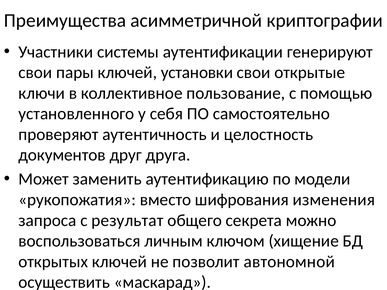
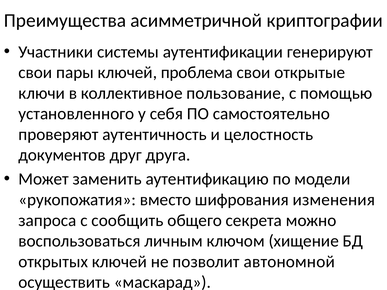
установки: установки -> проблема
результат: результат -> сообщить
